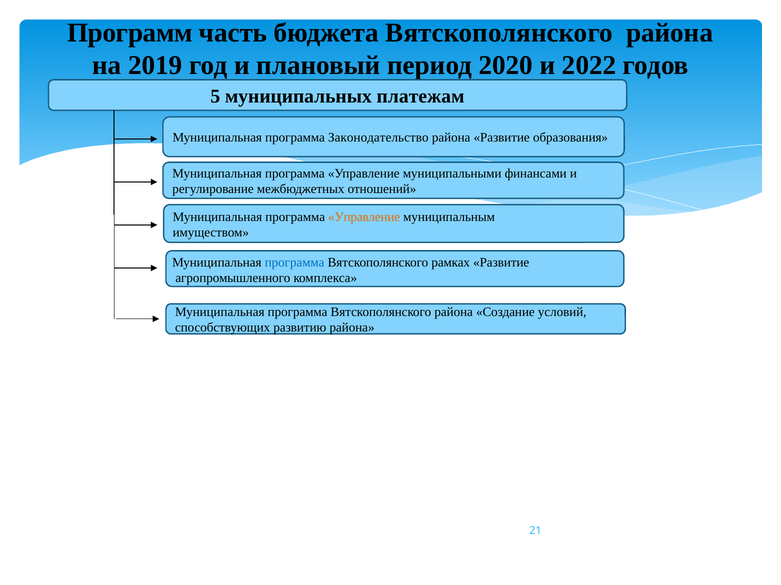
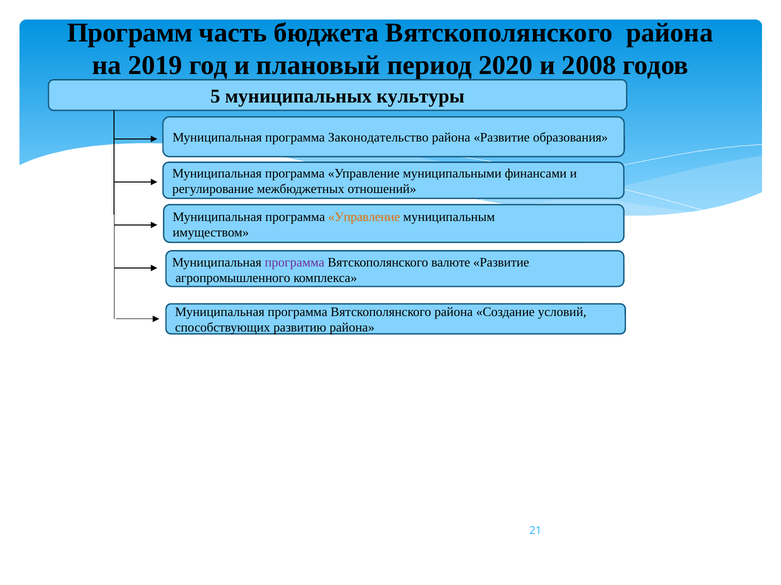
2022: 2022 -> 2008
платежам: платежам -> культуры
программа at (295, 263) colour: blue -> purple
рамках: рамках -> валюте
